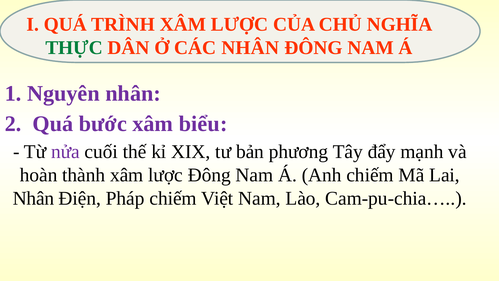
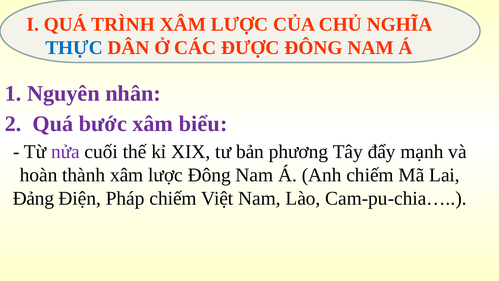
THỰC colour: green -> blue
CÁC NHÂN: NHÂN -> ĐƯỢC
Nhân at (33, 198): Nhân -> Đảng
